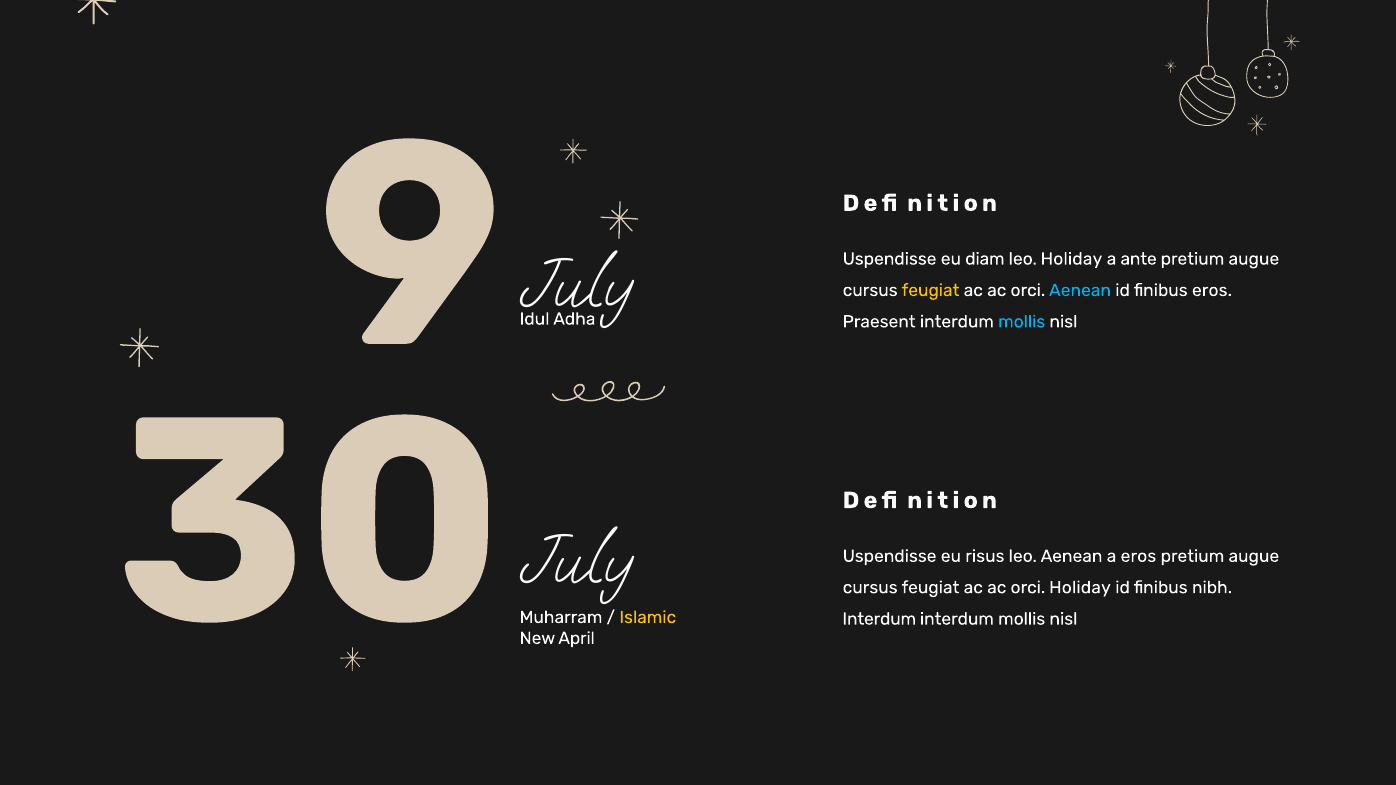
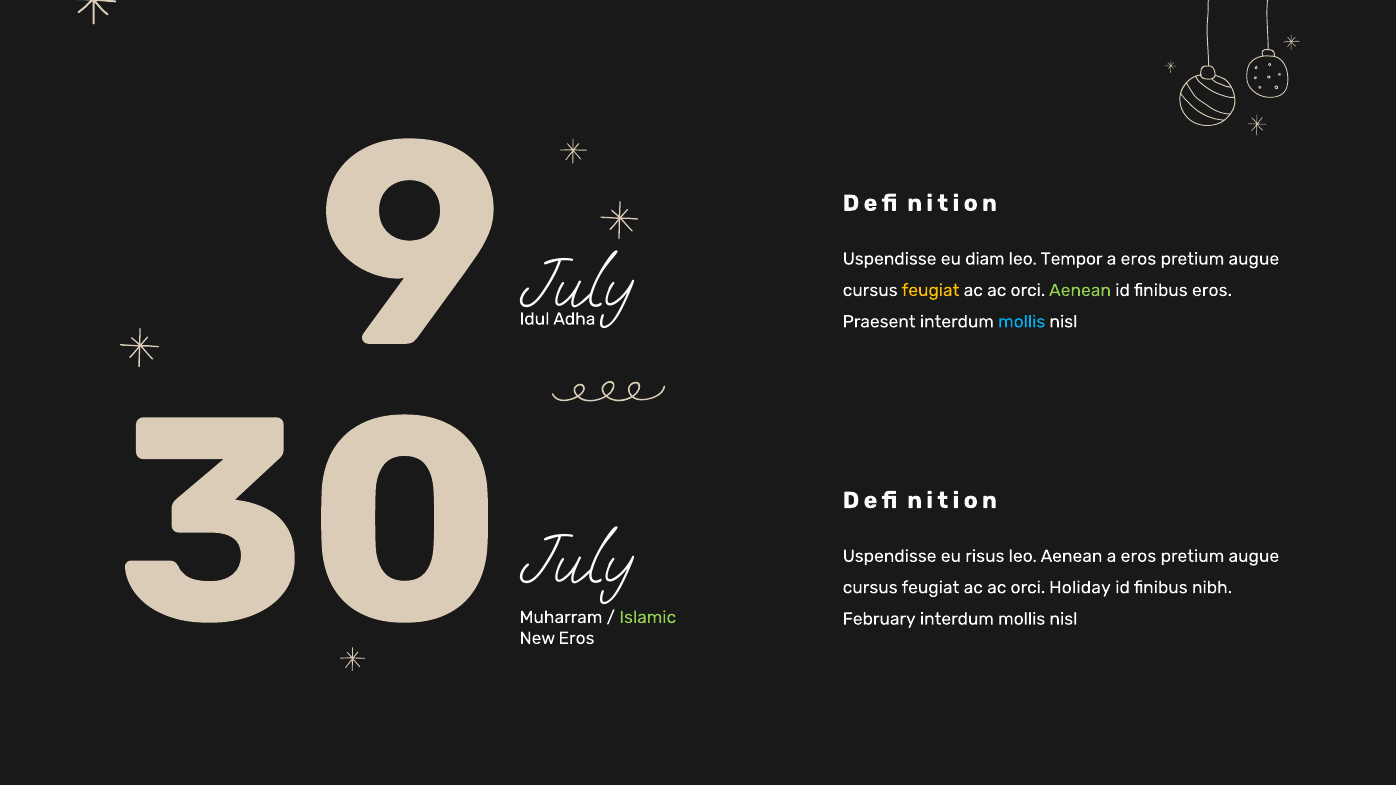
leo Holiday: Holiday -> Tempor
ante at (1139, 259): ante -> eros
Aenean at (1080, 290) colour: light blue -> light green
Islamic colour: yellow -> light green
Interdum at (879, 619): Interdum -> February
New April: April -> Eros
